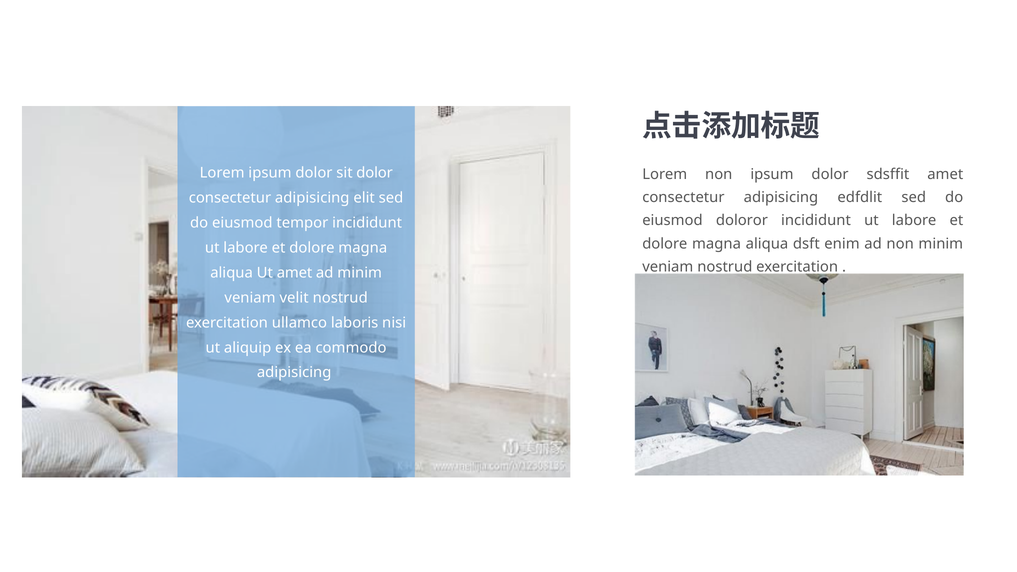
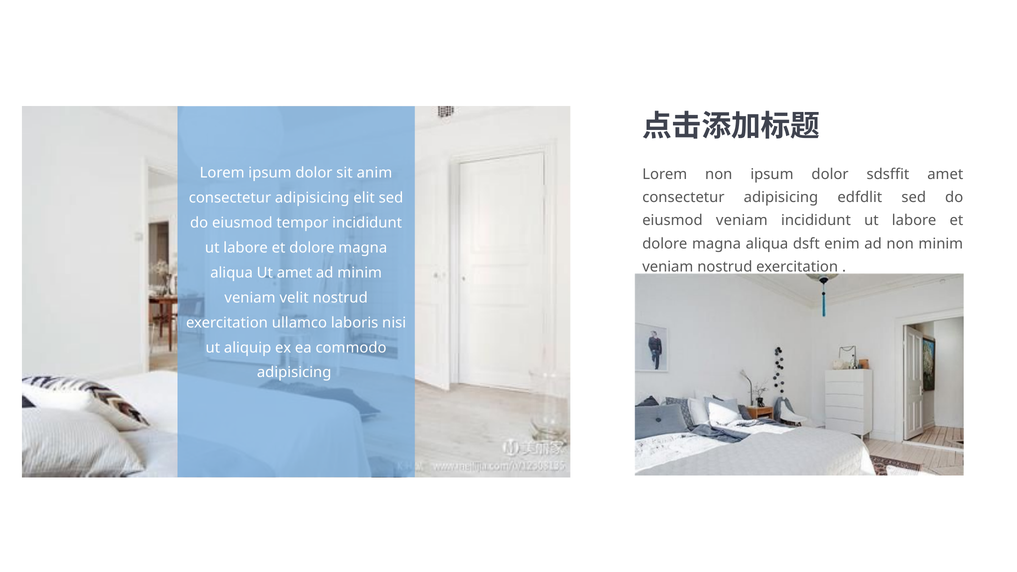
sit dolor: dolor -> anim
eiusmod doloror: doloror -> veniam
